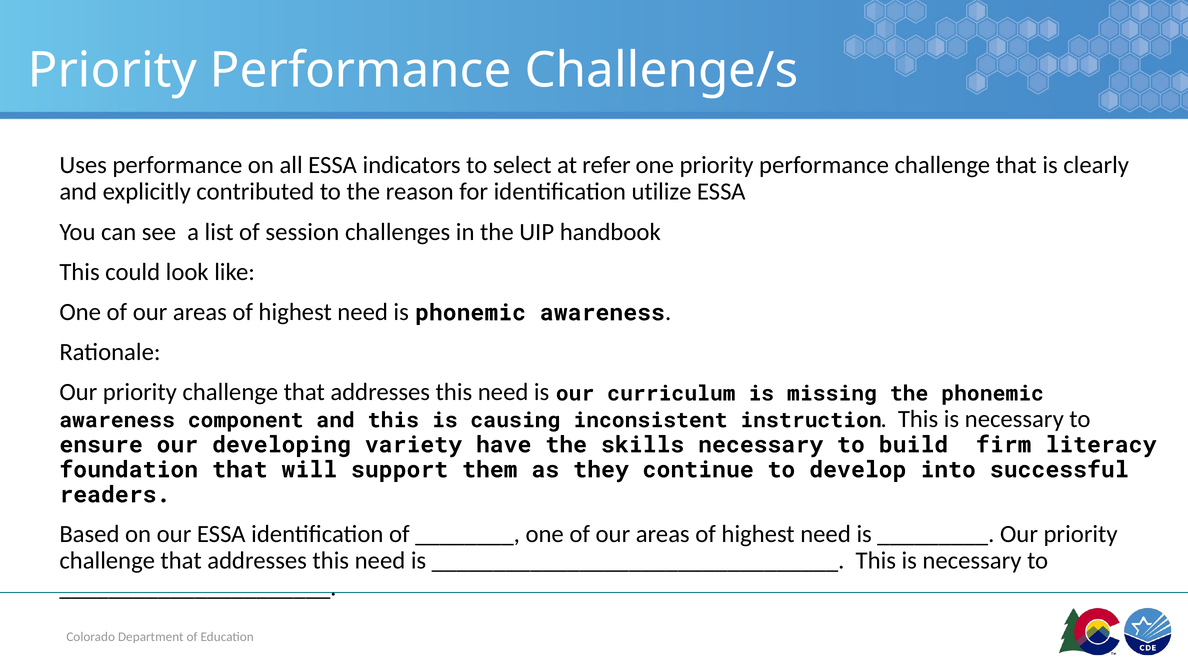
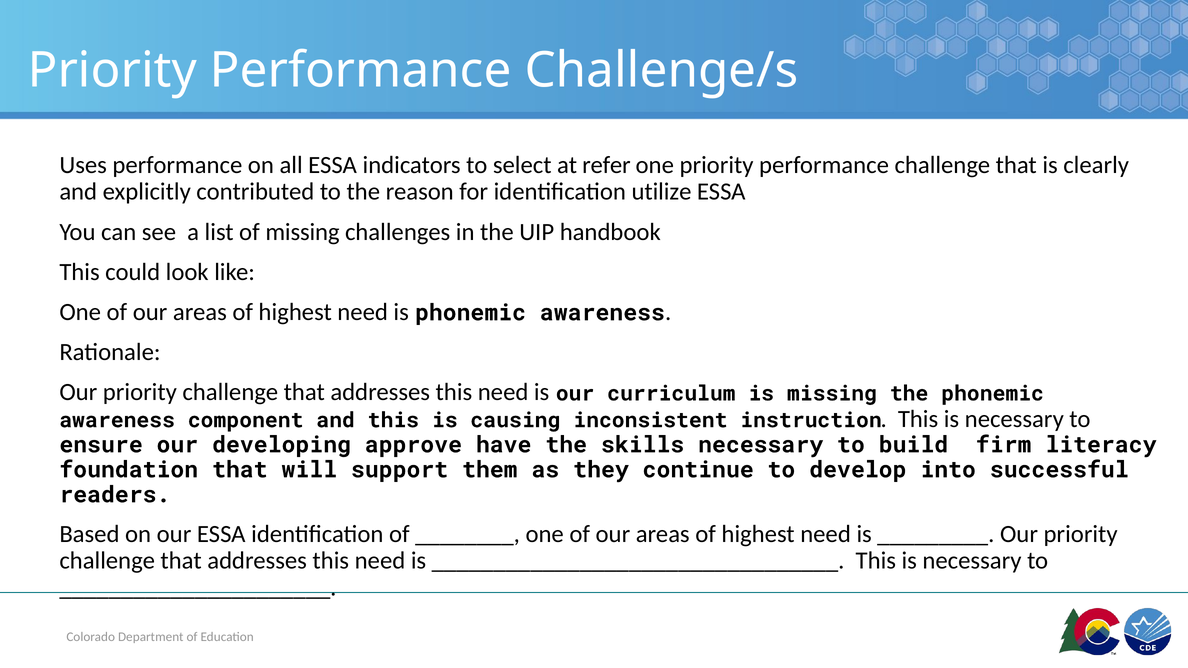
of session: session -> missing
variety: variety -> approve
